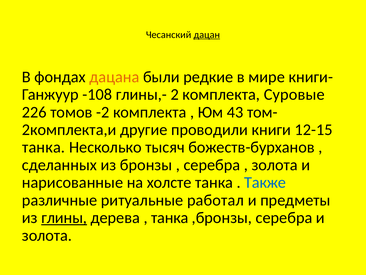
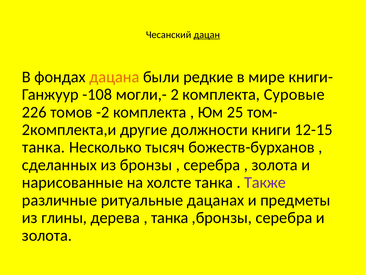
глины,-: глины,- -> могли,-
43: 43 -> 25
проводили: проводили -> должности
Также colour: blue -> purple
работал: работал -> дацанах
глины underline: present -> none
